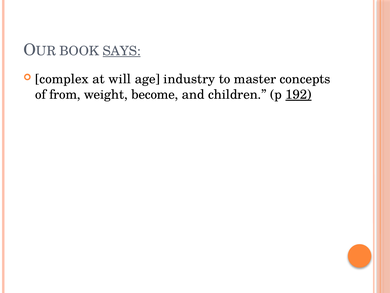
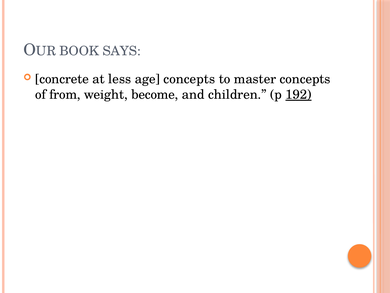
SAYS underline: present -> none
complex: complex -> concrete
will: will -> less
age industry: industry -> concepts
